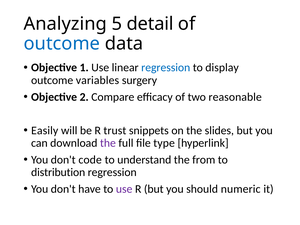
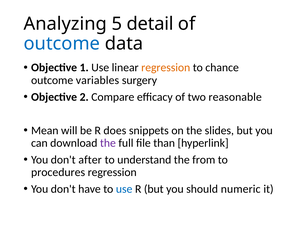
regression at (166, 68) colour: blue -> orange
display: display -> chance
Easily: Easily -> Mean
trust: trust -> does
type: type -> than
code: code -> after
distribution: distribution -> procedures
use at (124, 189) colour: purple -> blue
